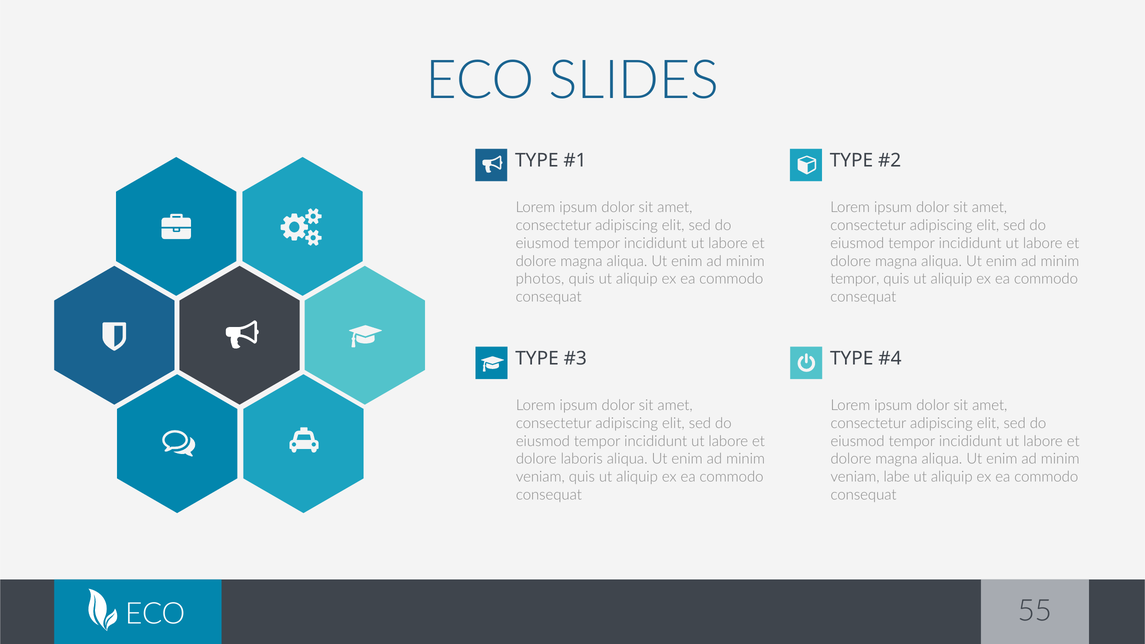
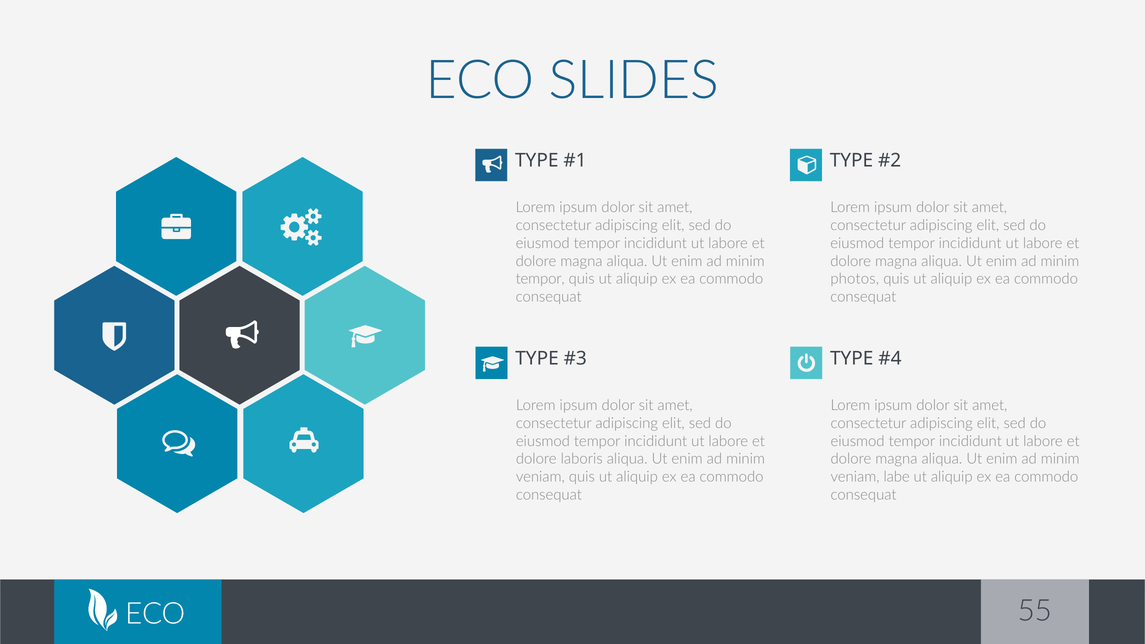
photos at (540, 279): photos -> tempor
tempor at (855, 279): tempor -> photos
